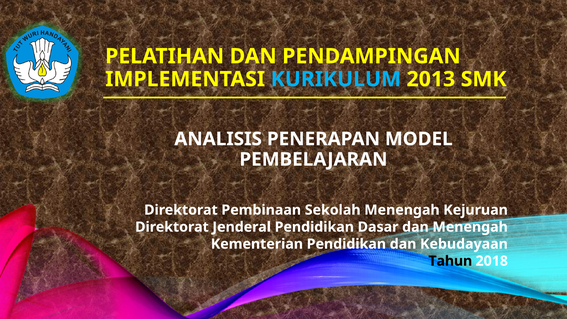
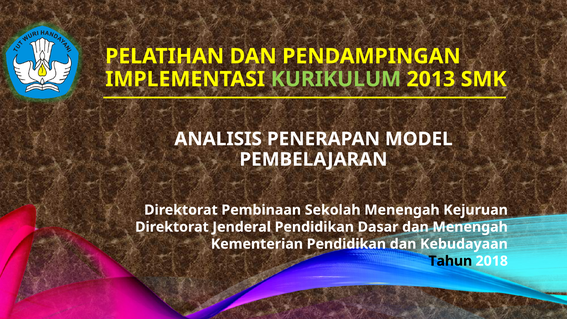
KURIKULUM colour: light blue -> light green
